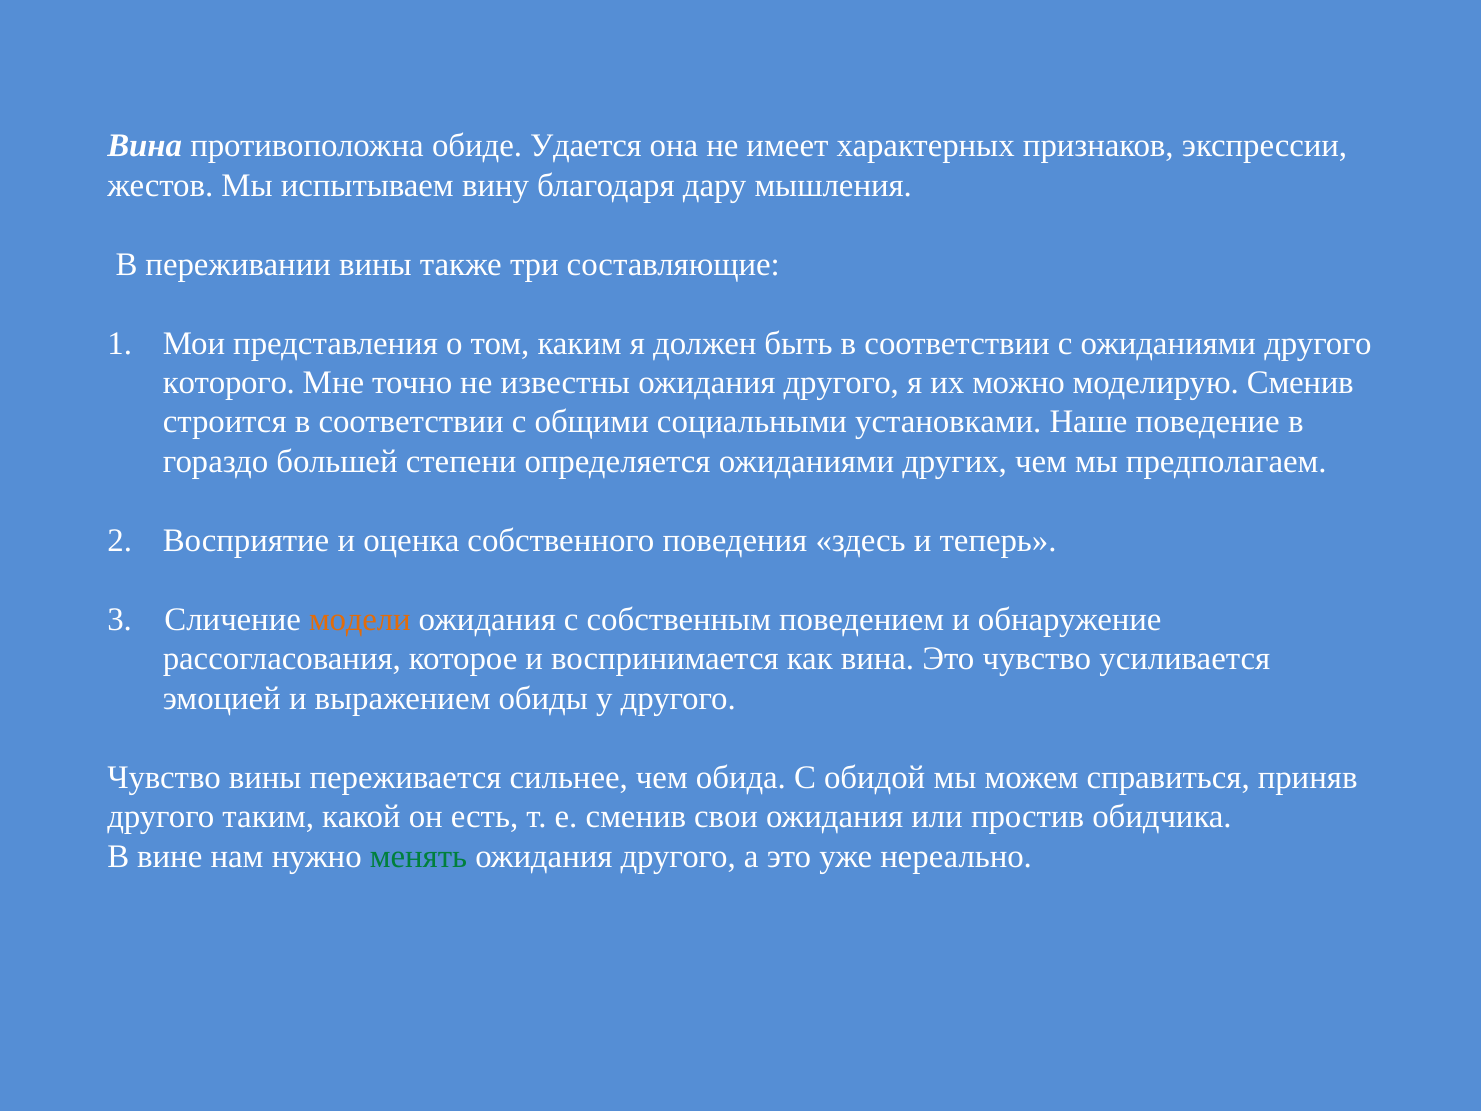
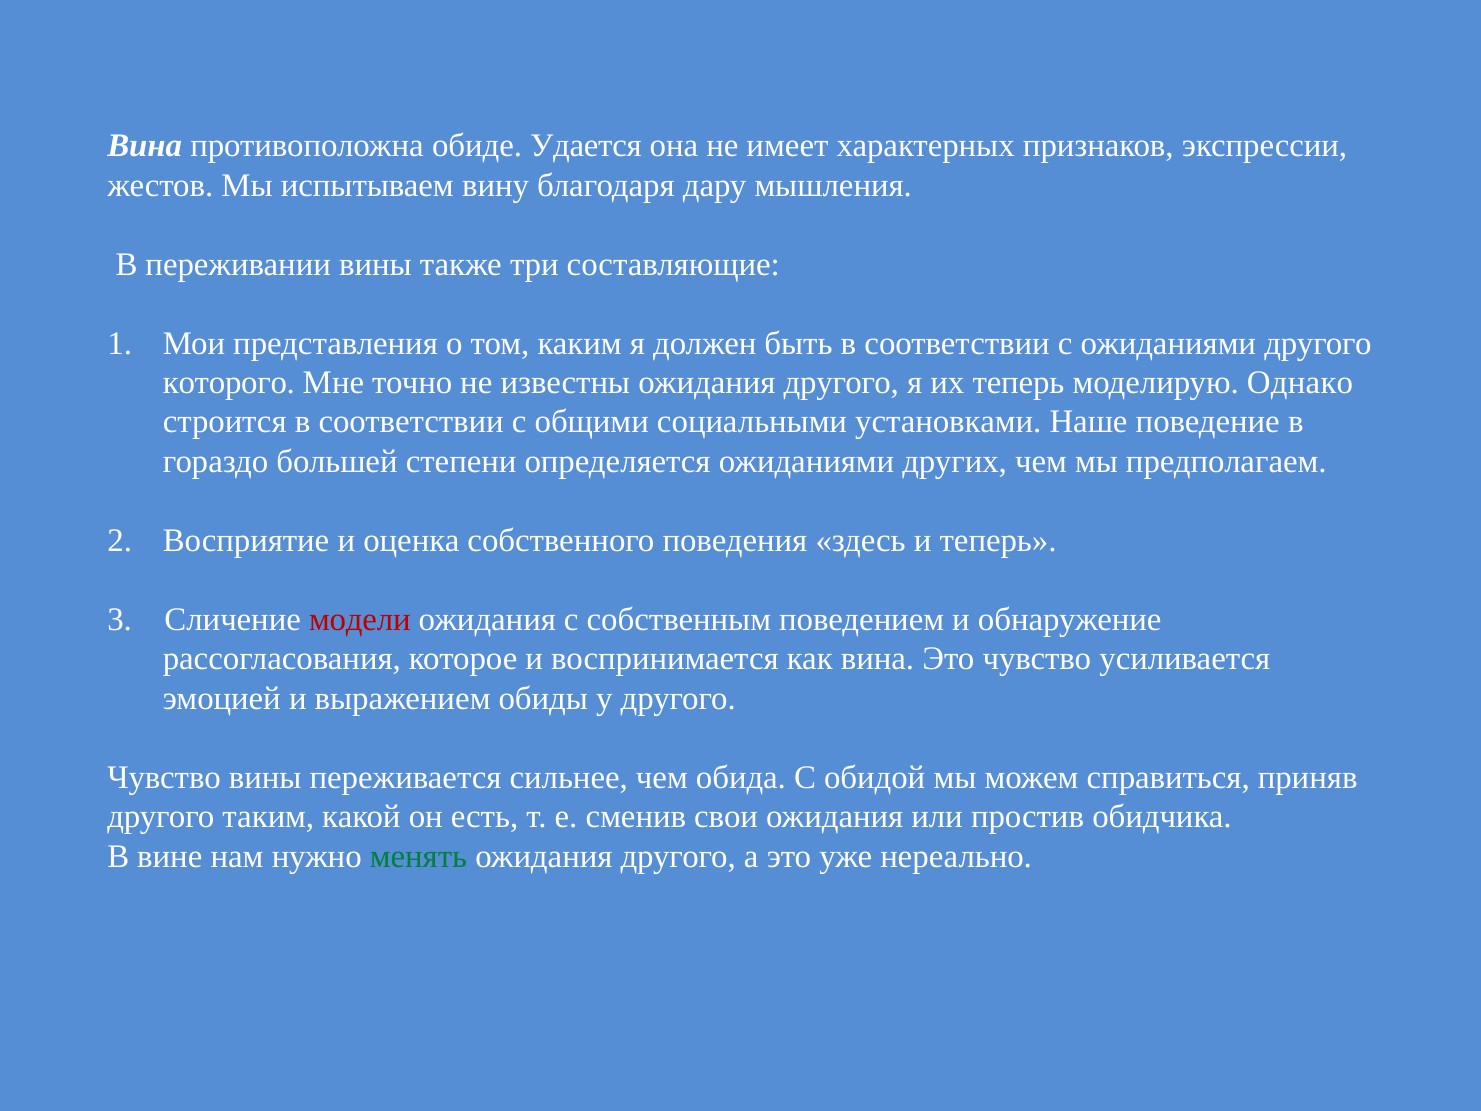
их можно: можно -> теперь
моделирую Сменив: Сменив -> Однако
модели colour: orange -> red
